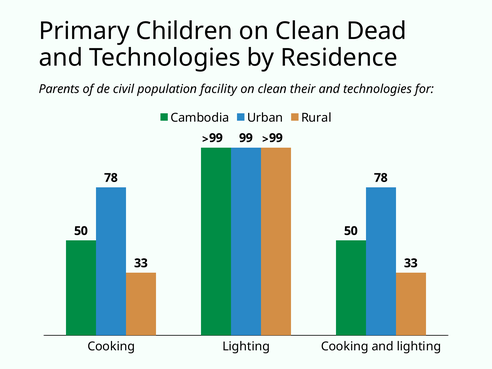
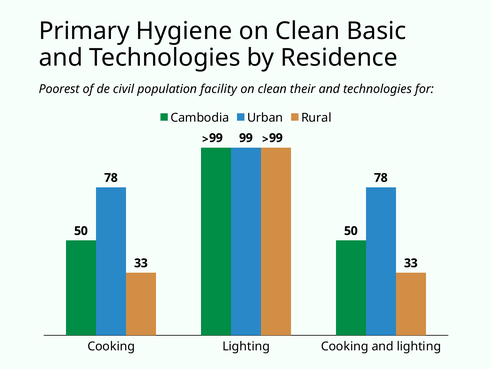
Children: Children -> Hygiene
Dead: Dead -> Basic
Parents: Parents -> Poorest
